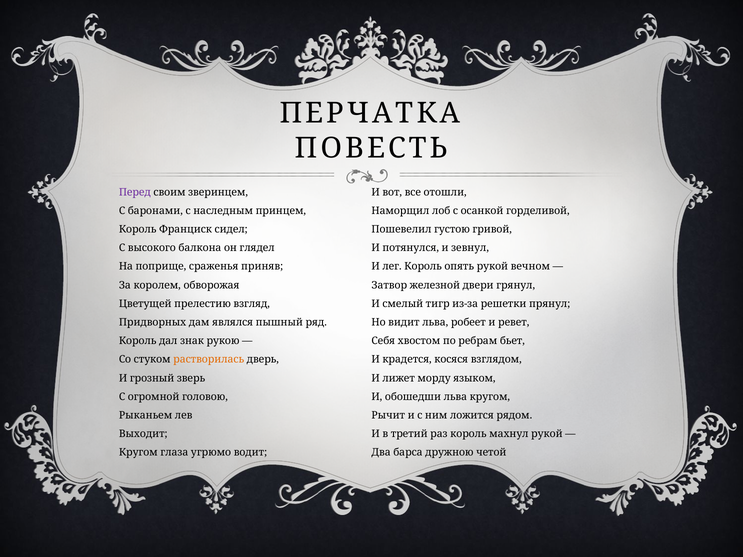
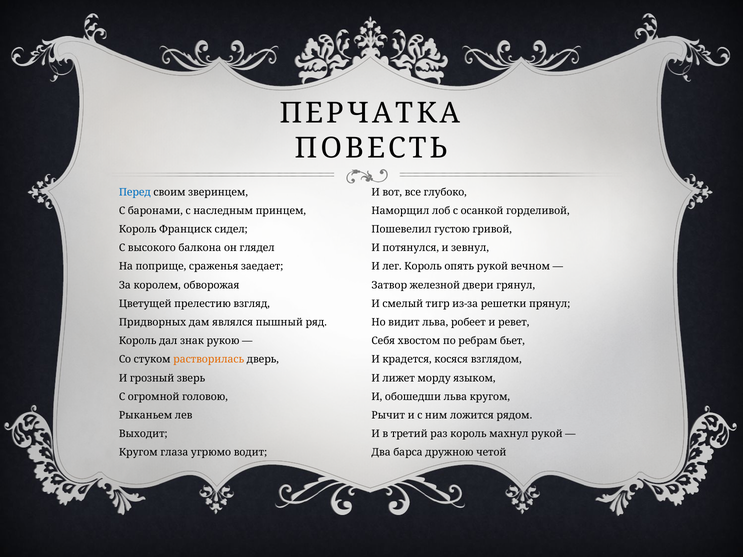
Перед colour: purple -> blue
отошли: отошли -> глубоко
приняв: приняв -> заедает
